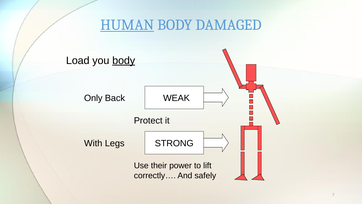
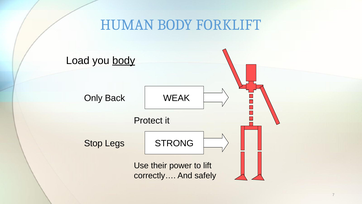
HUMAN underline: present -> none
DAMAGED: DAMAGED -> FORKLIFT
With: With -> Stop
